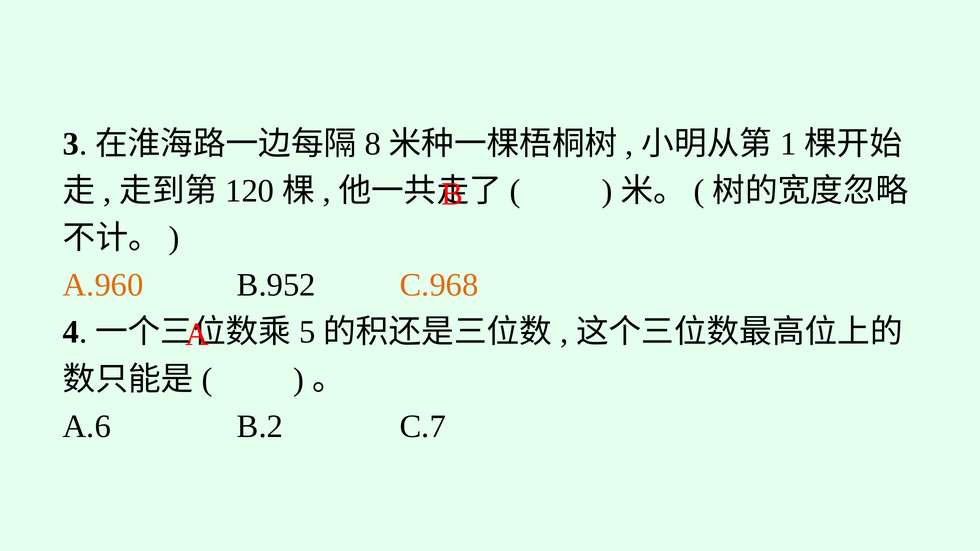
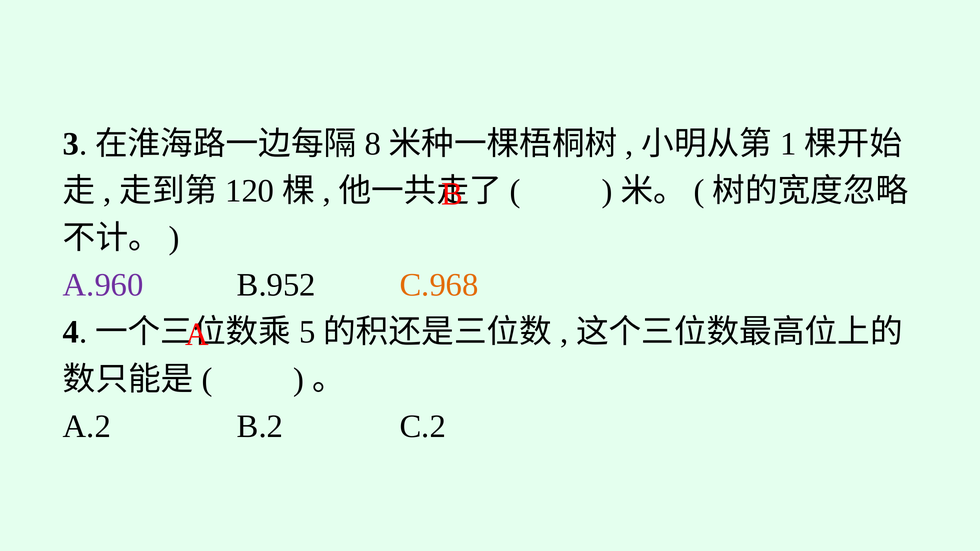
A.960 colour: orange -> purple
A.6: A.6 -> A.2
C.7: C.7 -> C.2
